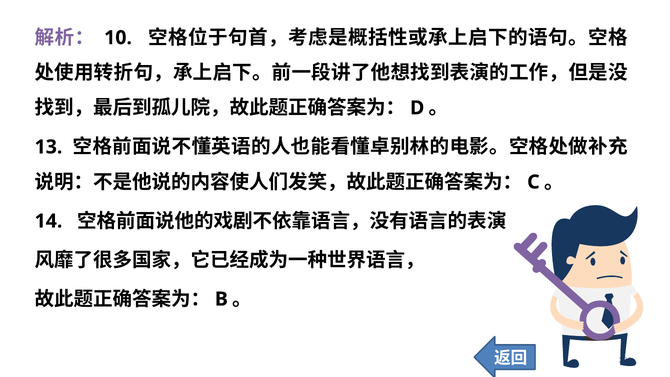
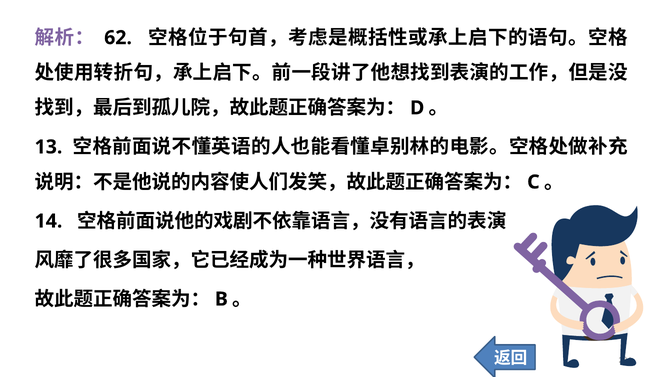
10: 10 -> 62
